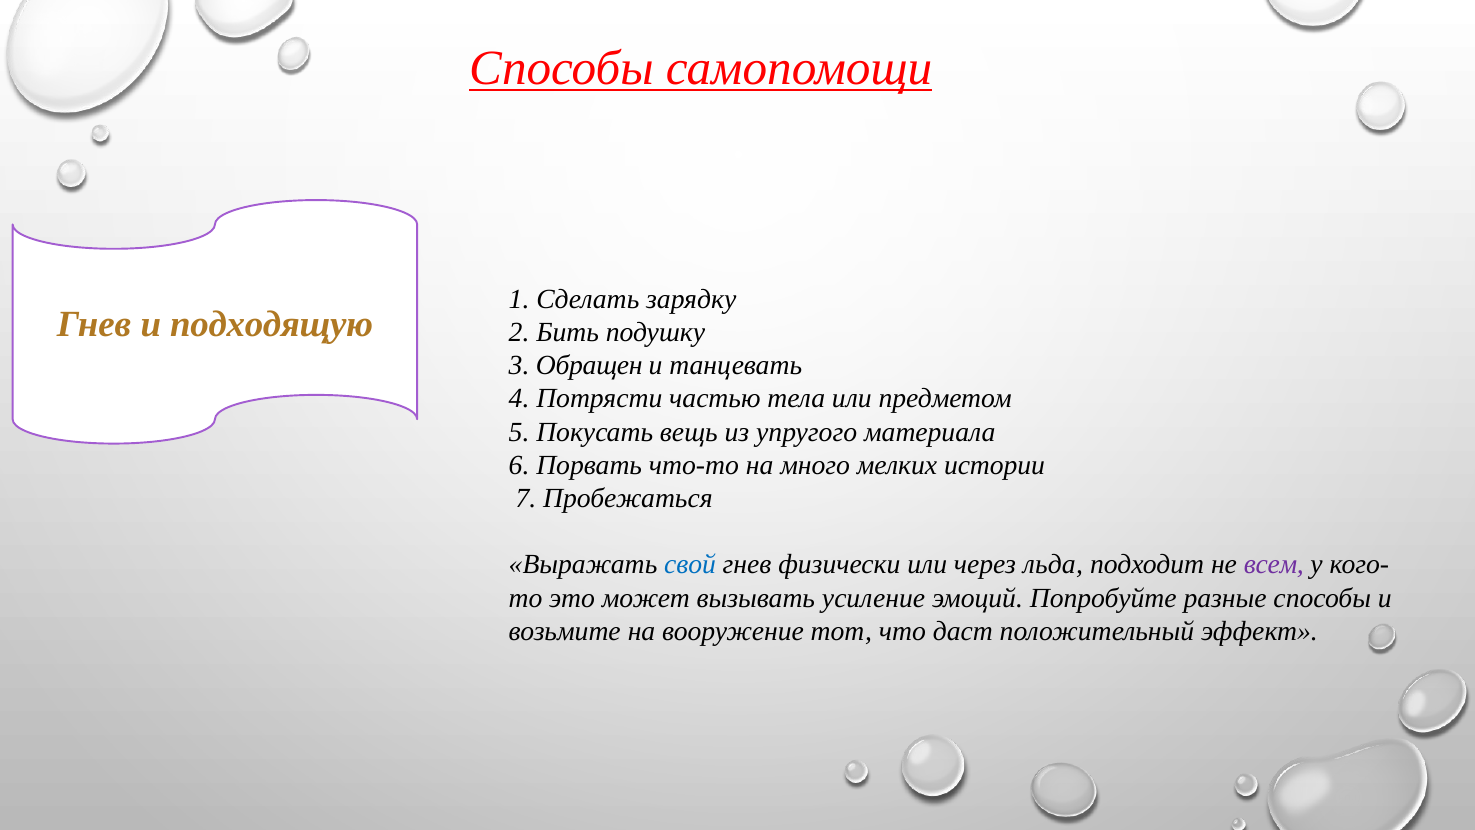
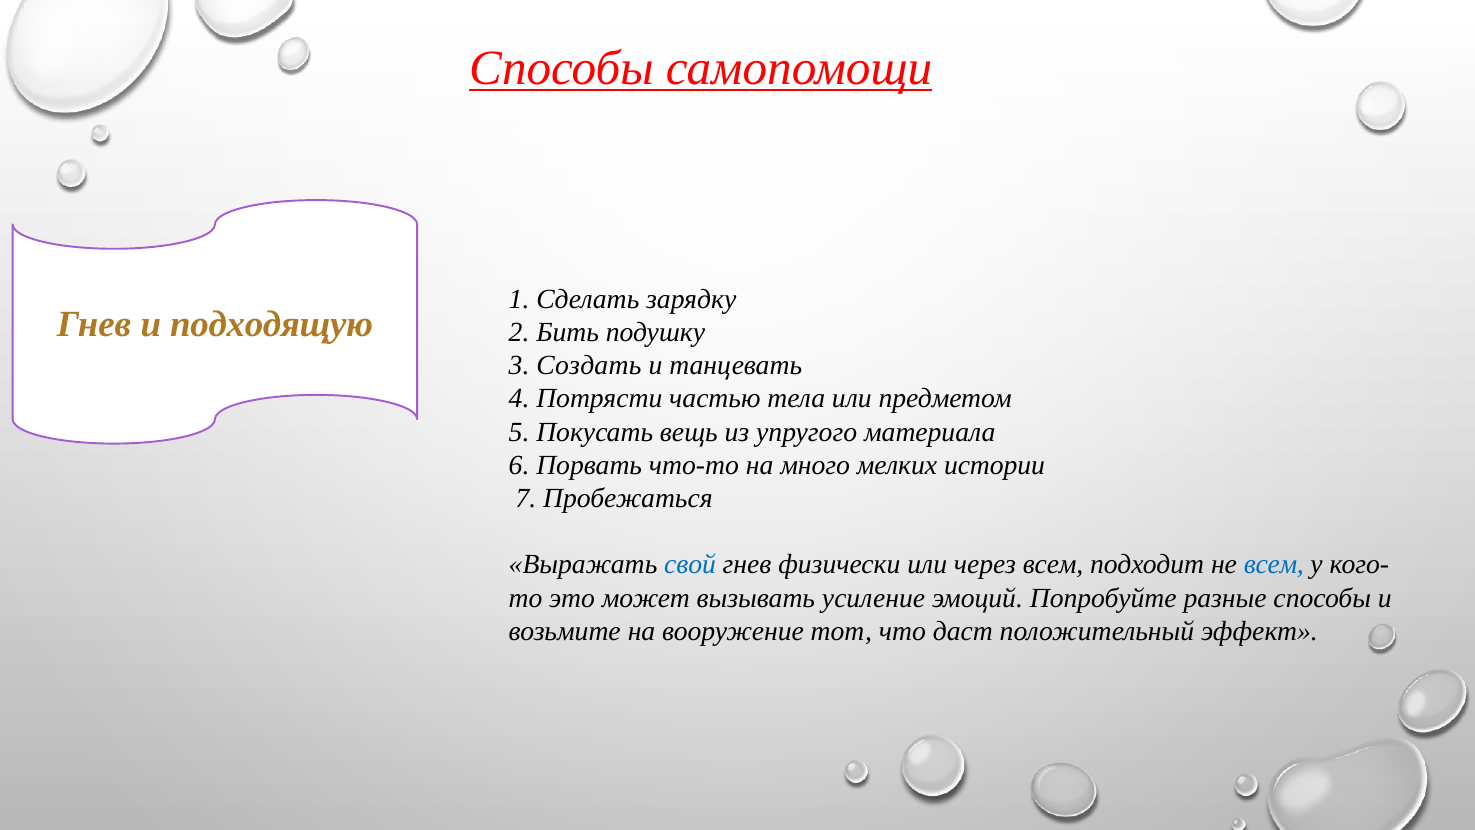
Обращен: Обращен -> Создать
через льда: льда -> всем
всем at (1274, 565) colour: purple -> blue
